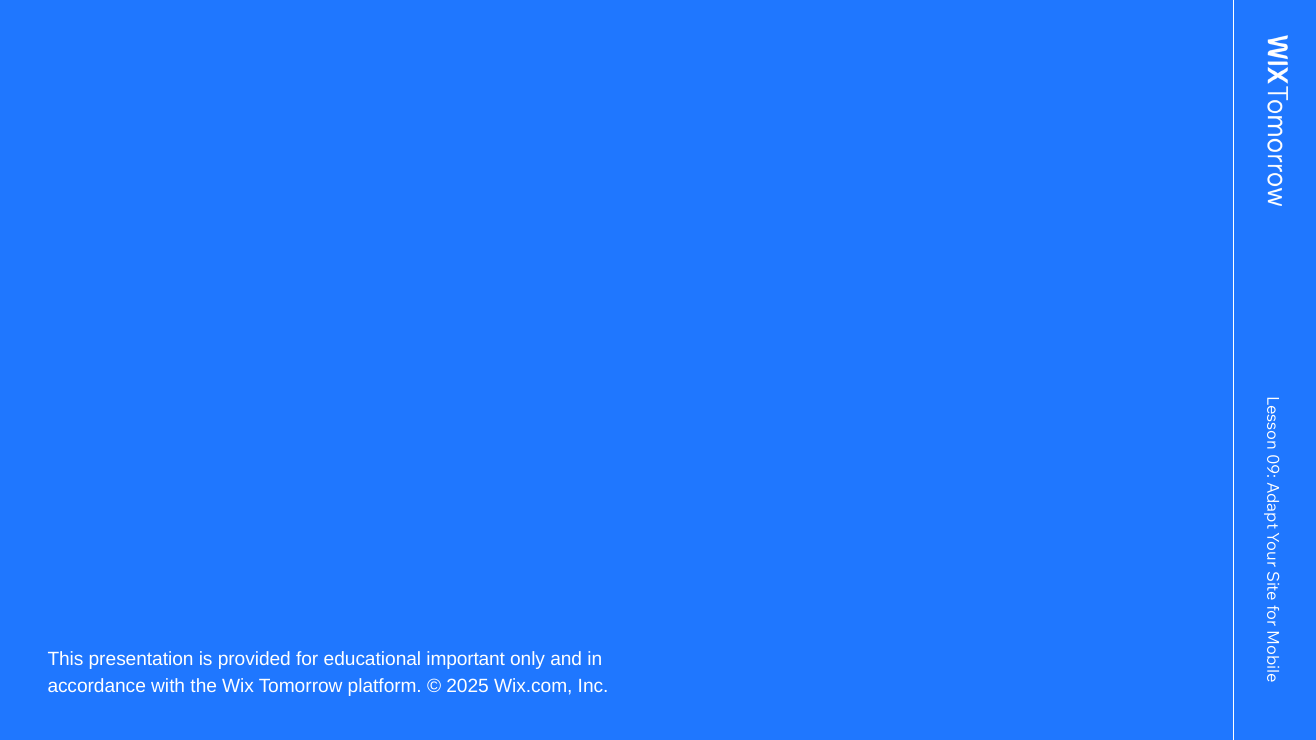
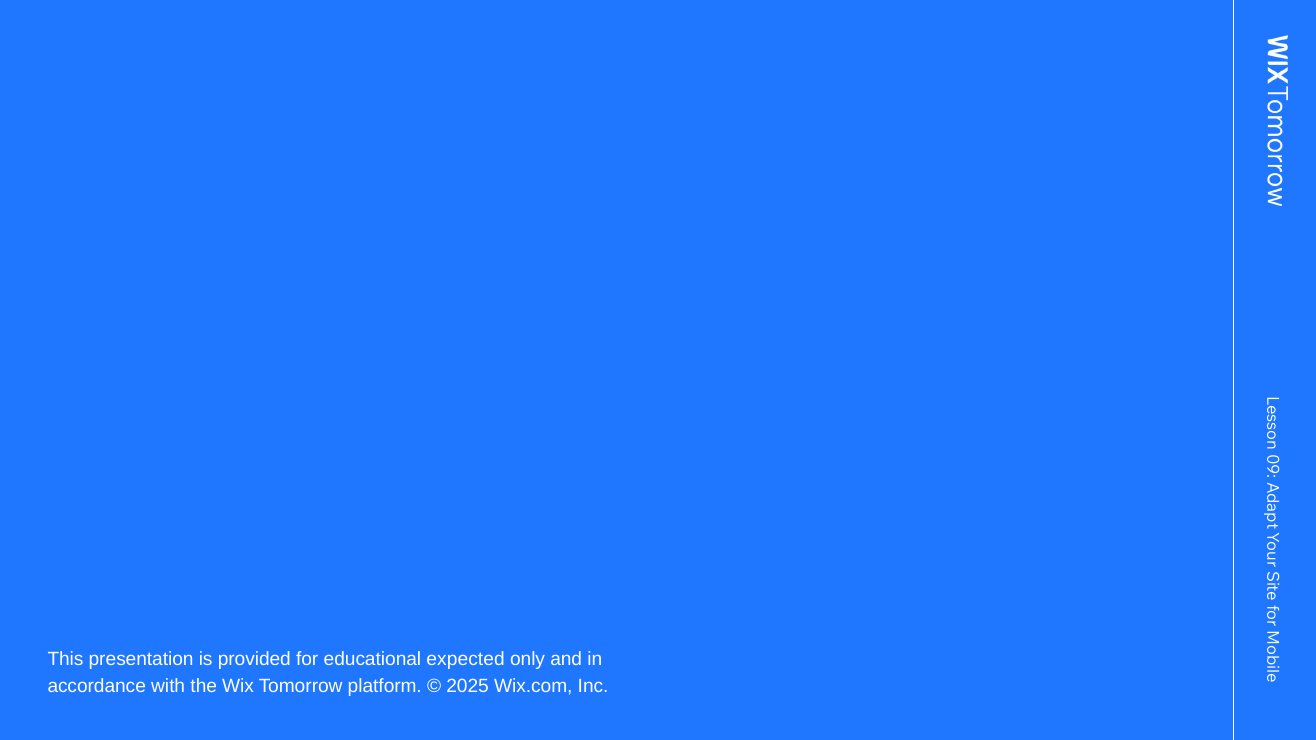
important: important -> expected
